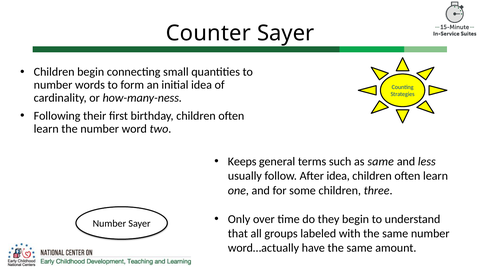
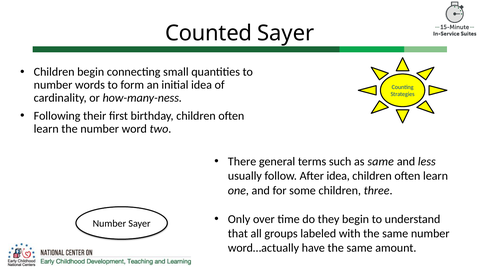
Counter: Counter -> Counted
Keeps: Keeps -> There
